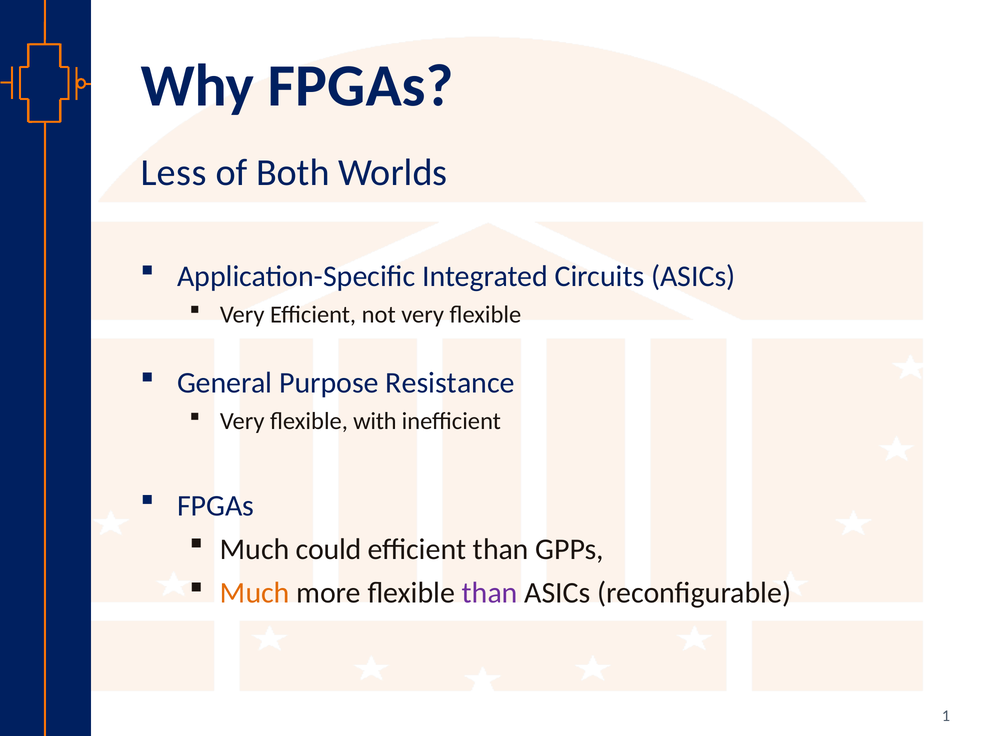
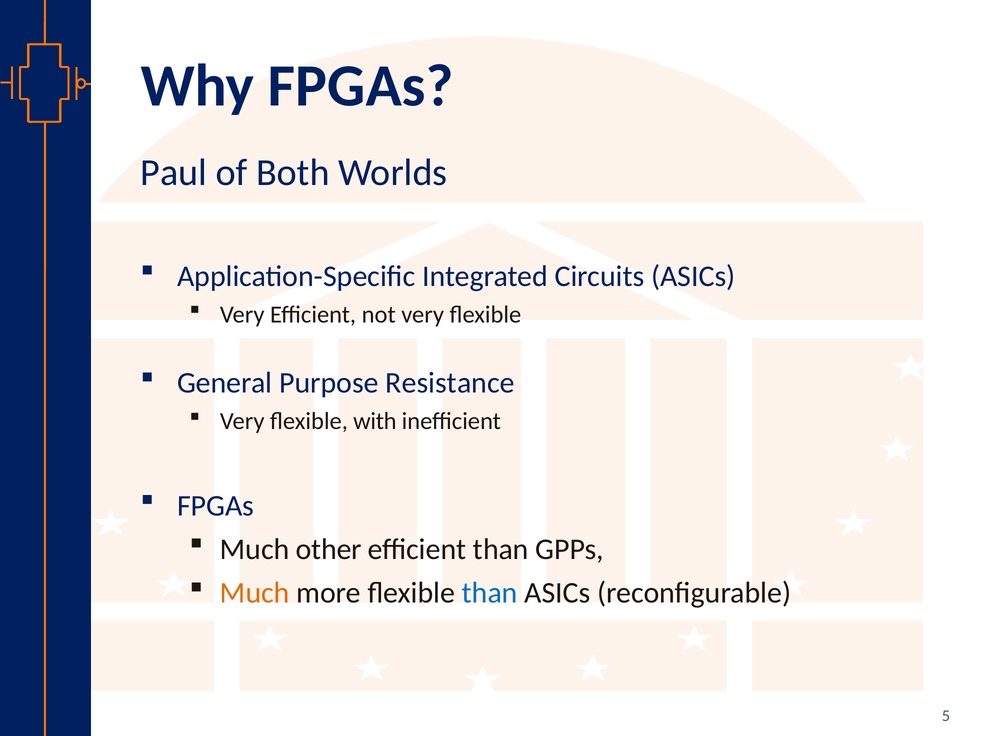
Less: Less -> Paul
could: could -> other
than at (490, 593) colour: purple -> blue
1: 1 -> 5
